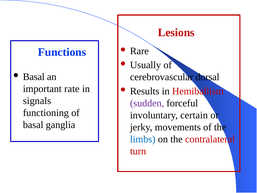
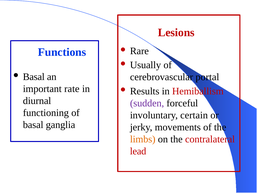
dorsal: dorsal -> portal
signals: signals -> diurnal
limbs colour: blue -> orange
turn: turn -> lead
